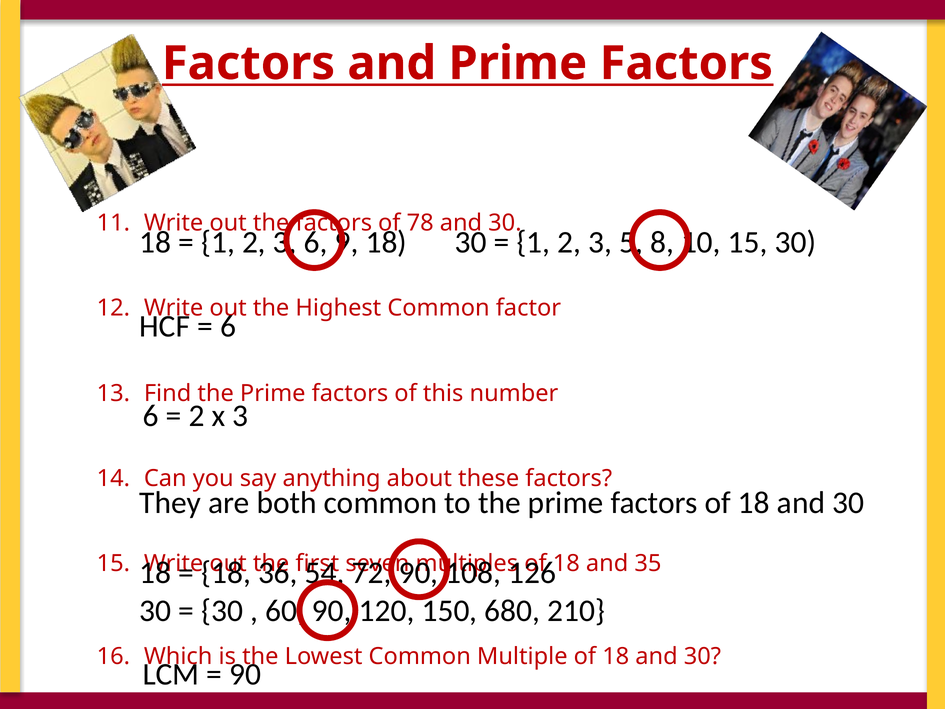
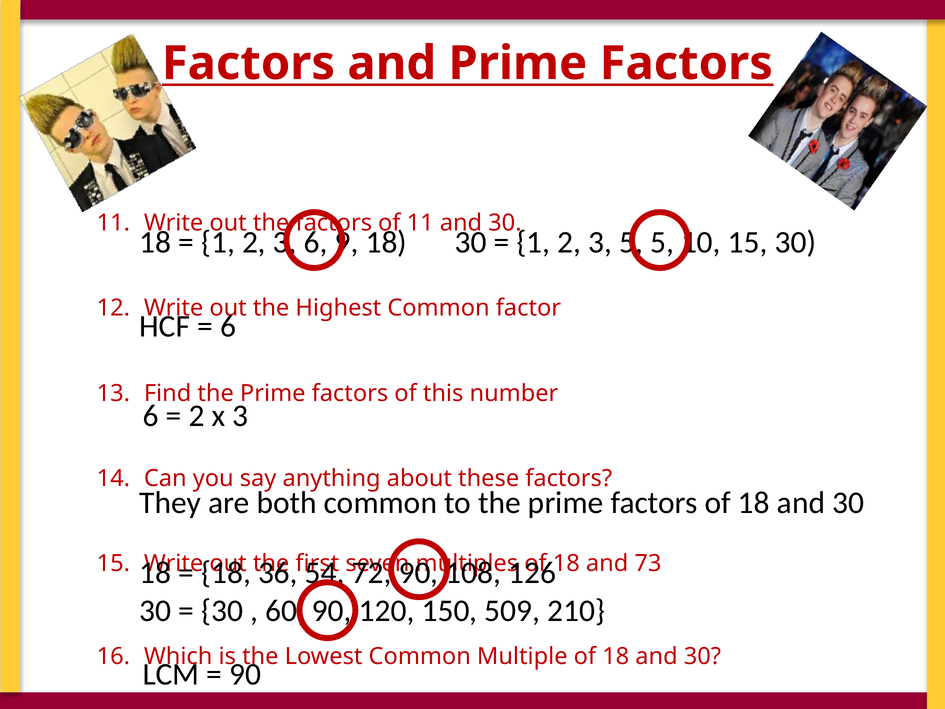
78 at (420, 223): 78 -> 11
8 at (662, 242): 8 -> 5
35: 35 -> 73
680: 680 -> 509
